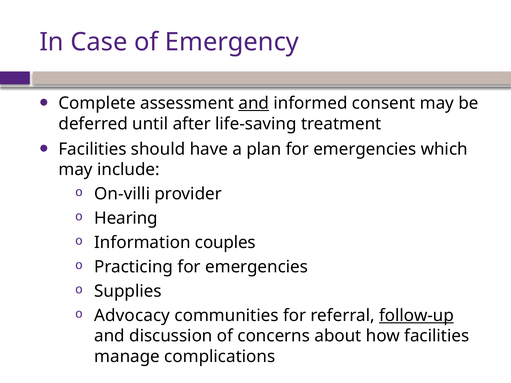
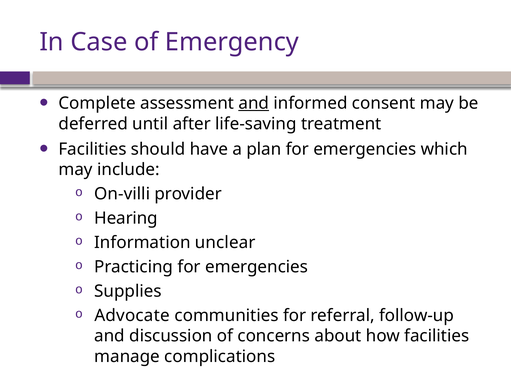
couples: couples -> unclear
Advocacy: Advocacy -> Advocate
follow-up underline: present -> none
